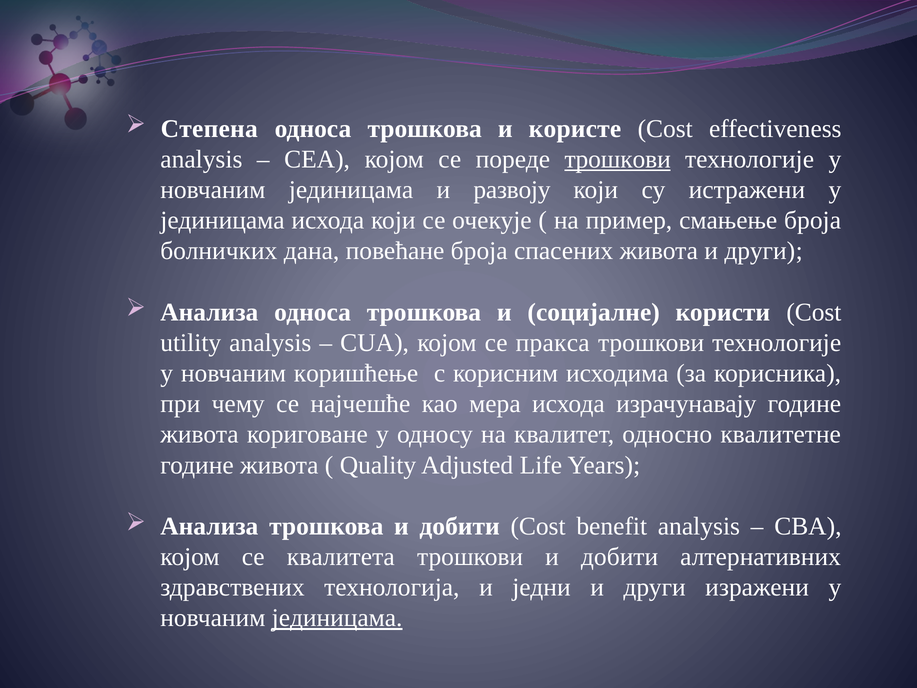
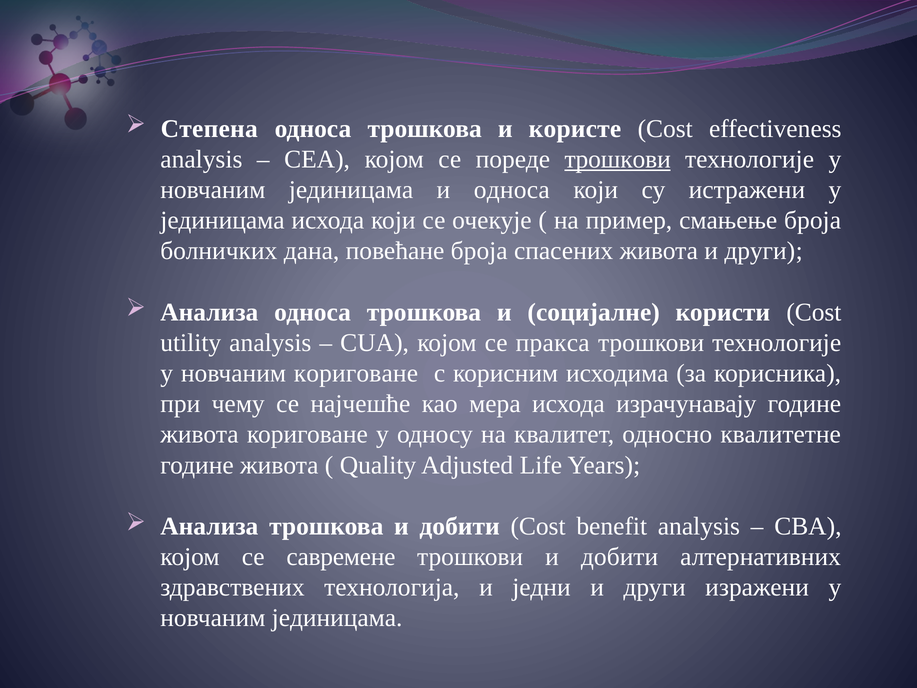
и развоју: развоју -> односа
новчаним коришћење: коришћење -> кориговане
квалитета: квалитета -> савремене
јединицама at (337, 618) underline: present -> none
